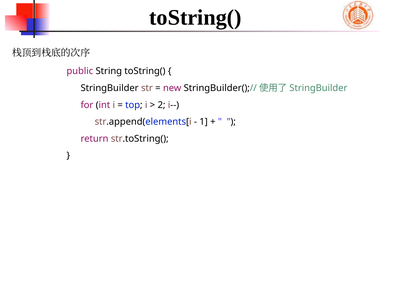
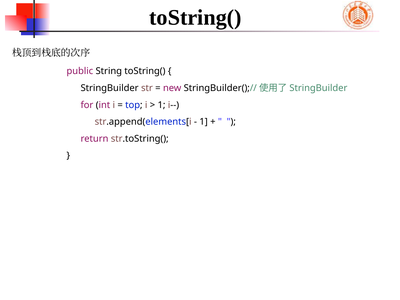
2 at (162, 105): 2 -> 1
